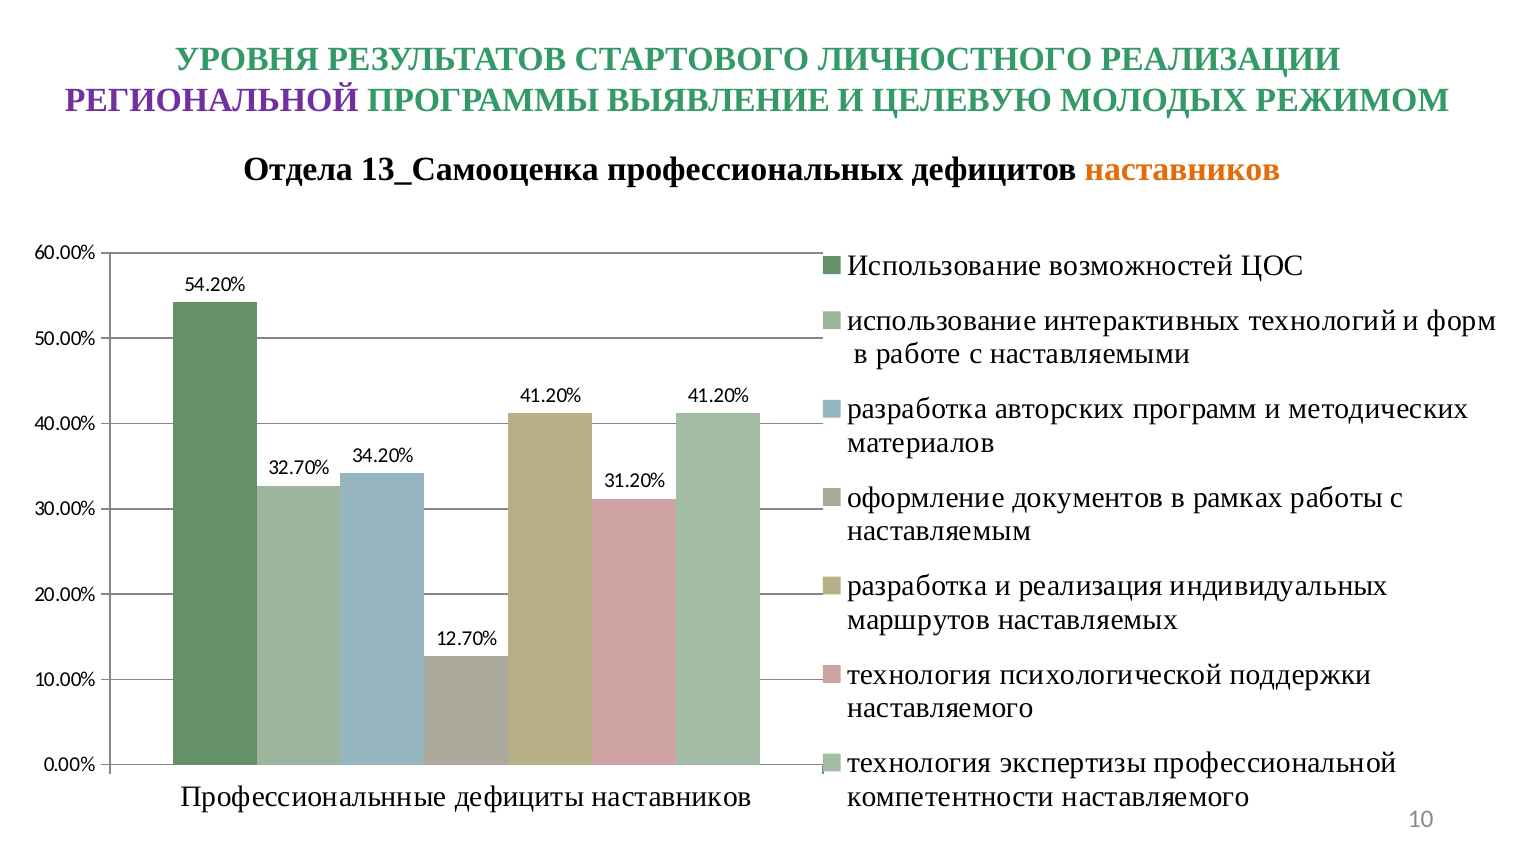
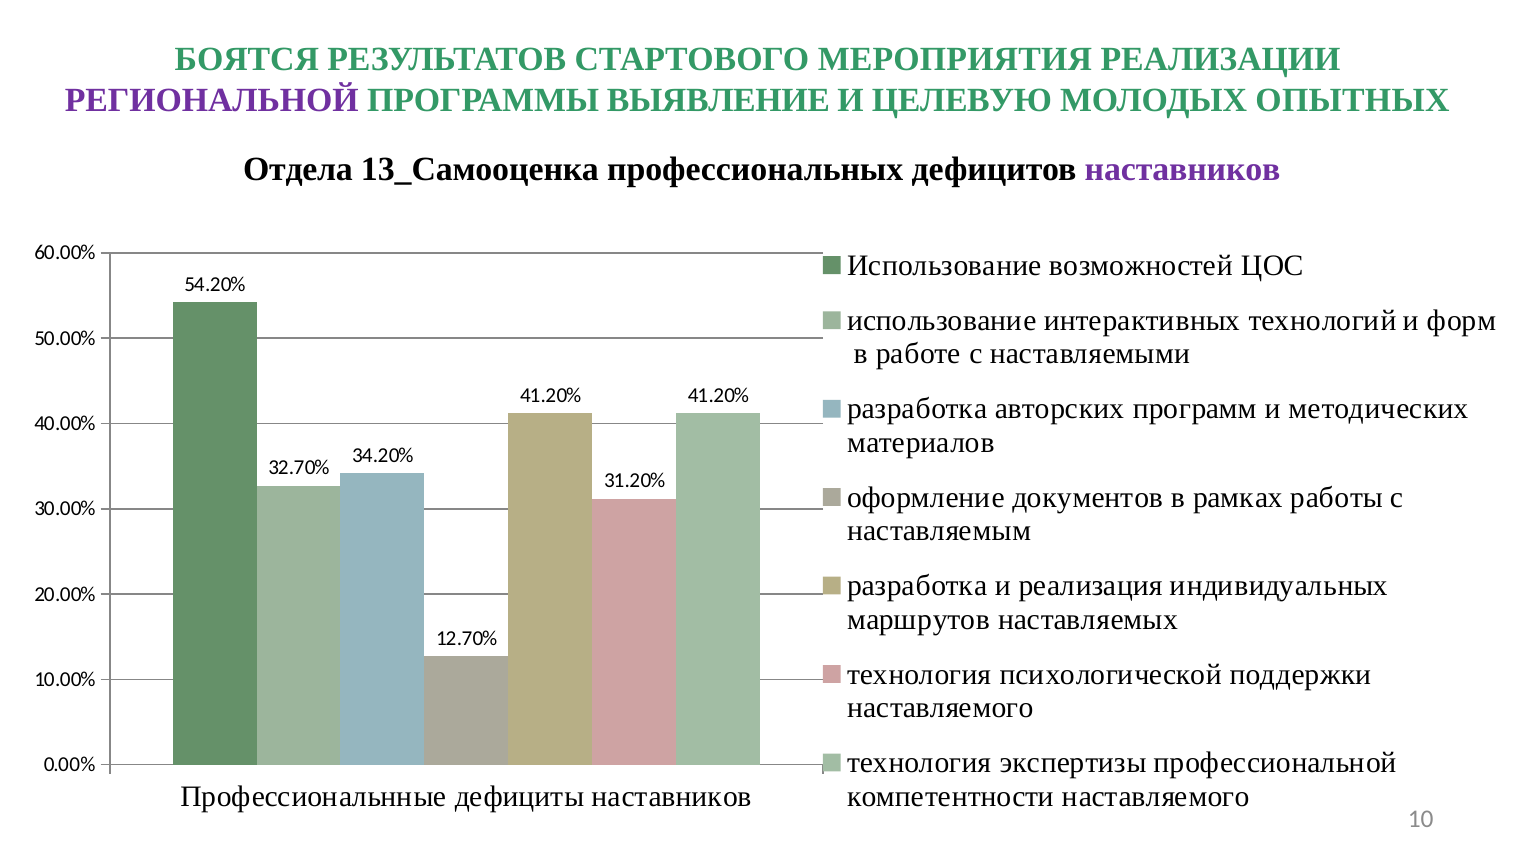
УРОВНЯ: УРОВНЯ -> БОЯТСЯ
ЛИЧНОСТНОГО: ЛИЧНОСТНОГО -> МЕРОПРИЯТИЯ
РЕЖИМОМ: РЕЖИМОМ -> ОПЫТНЫХ
наставников at (1183, 170) colour: orange -> purple
